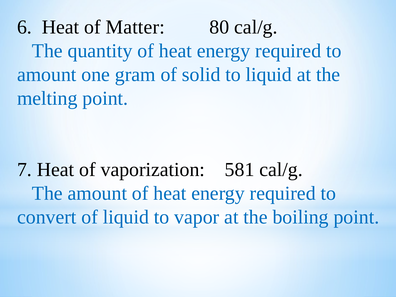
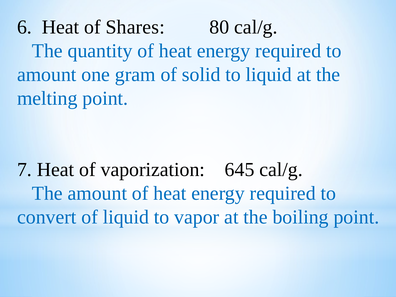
Matter: Matter -> Shares
581: 581 -> 645
